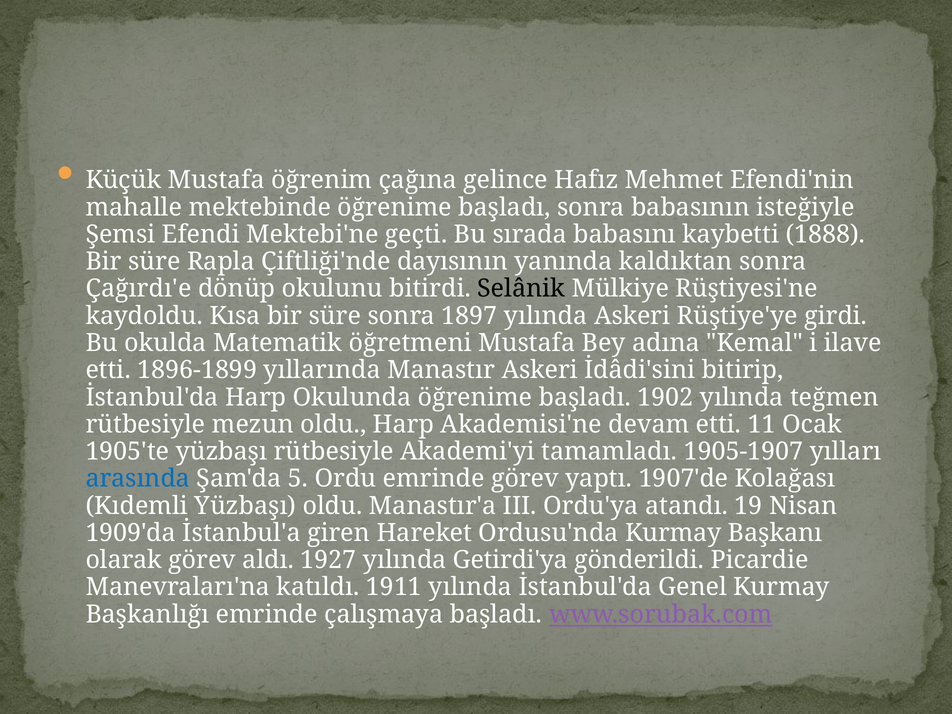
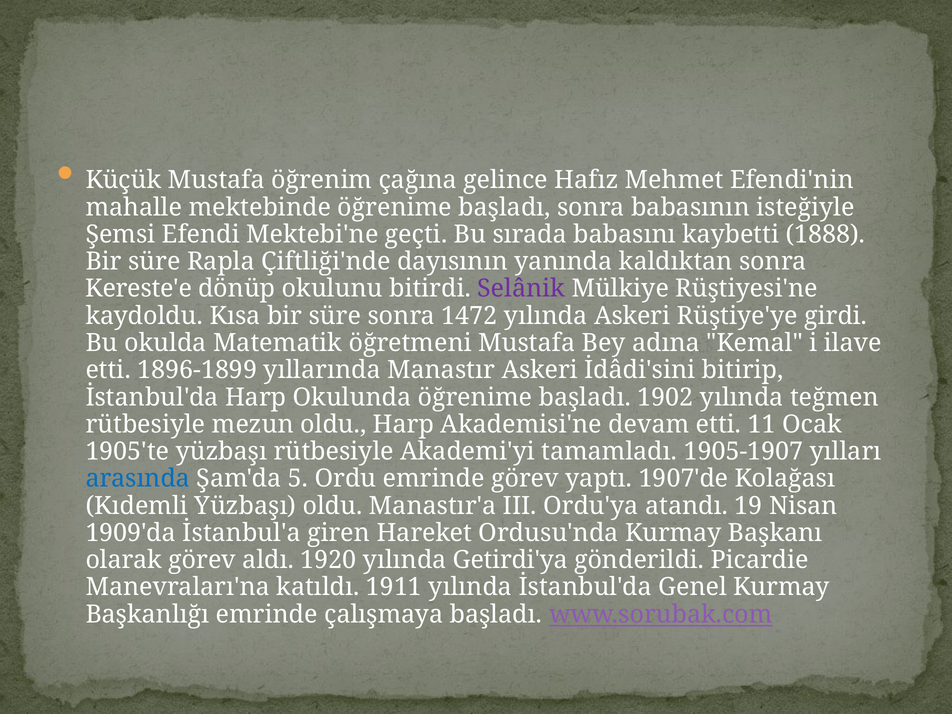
Çağırdı'e: Çağırdı'e -> Kereste'e
Selânik colour: black -> purple
1897: 1897 -> 1472
1927: 1927 -> 1920
